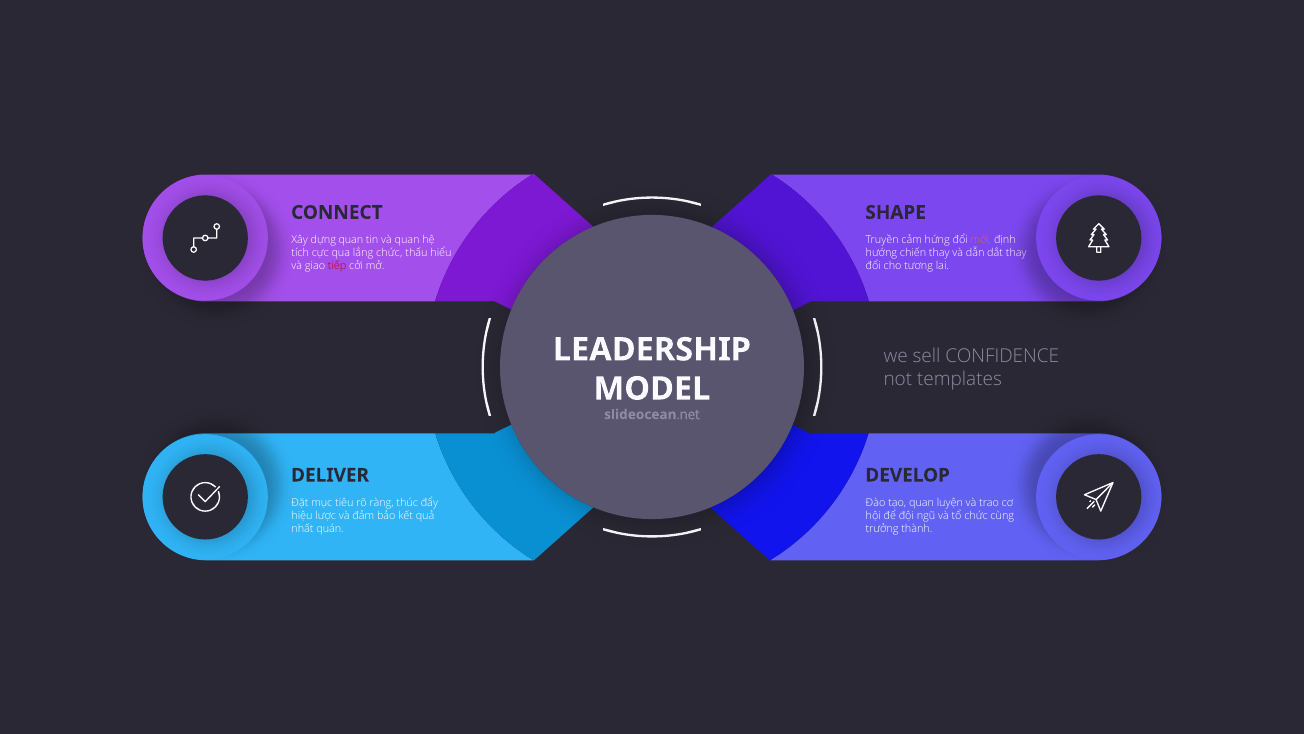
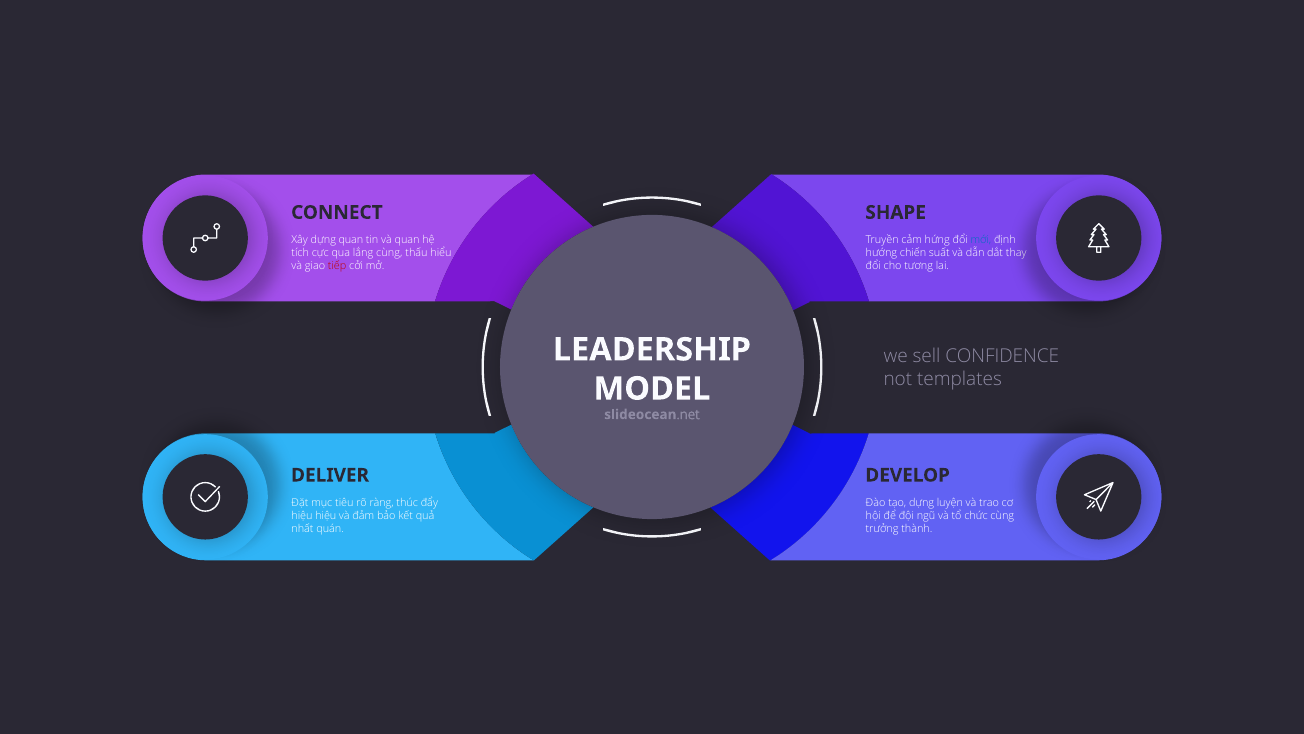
mới colour: orange -> blue
lắng chức: chức -> cùng
chiến thay: thay -> suất
tạo quan: quan -> dựng
lược at (326, 515): lược -> hiệu
